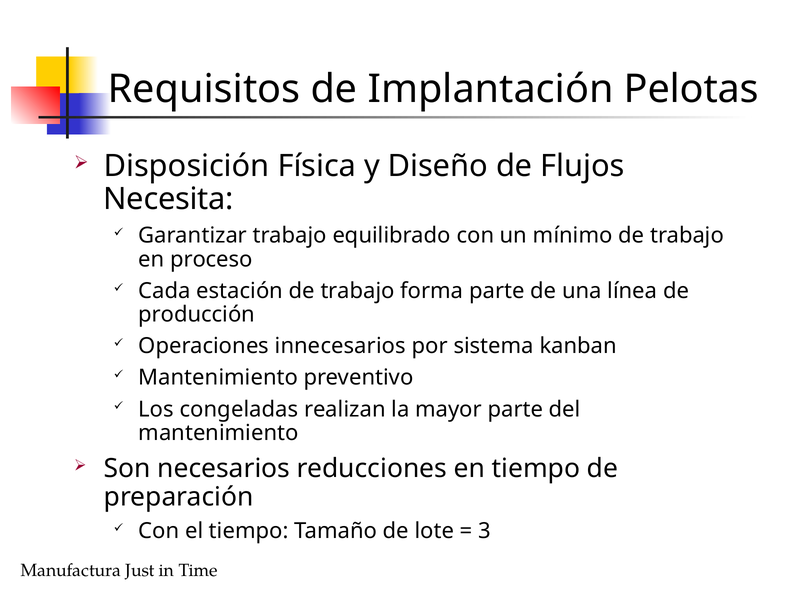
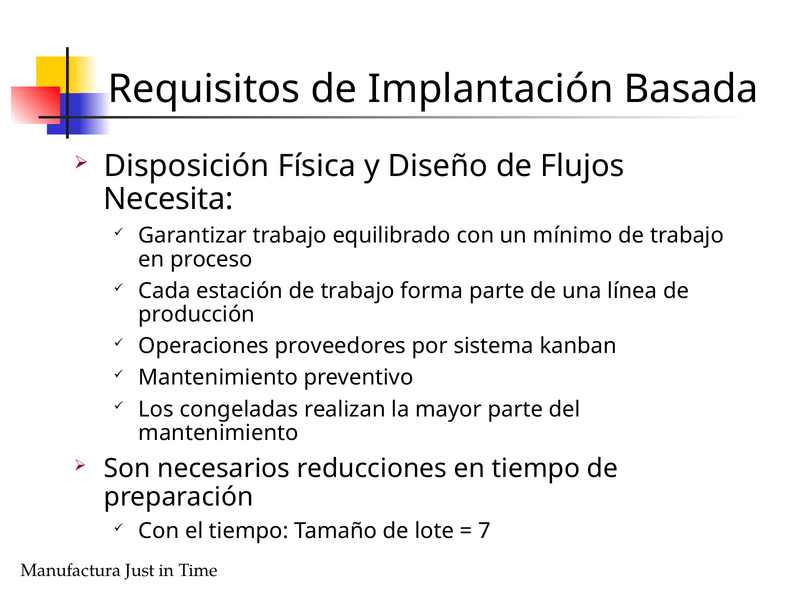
Pelotas: Pelotas -> Basada
innecesarios: innecesarios -> proveedores
3: 3 -> 7
